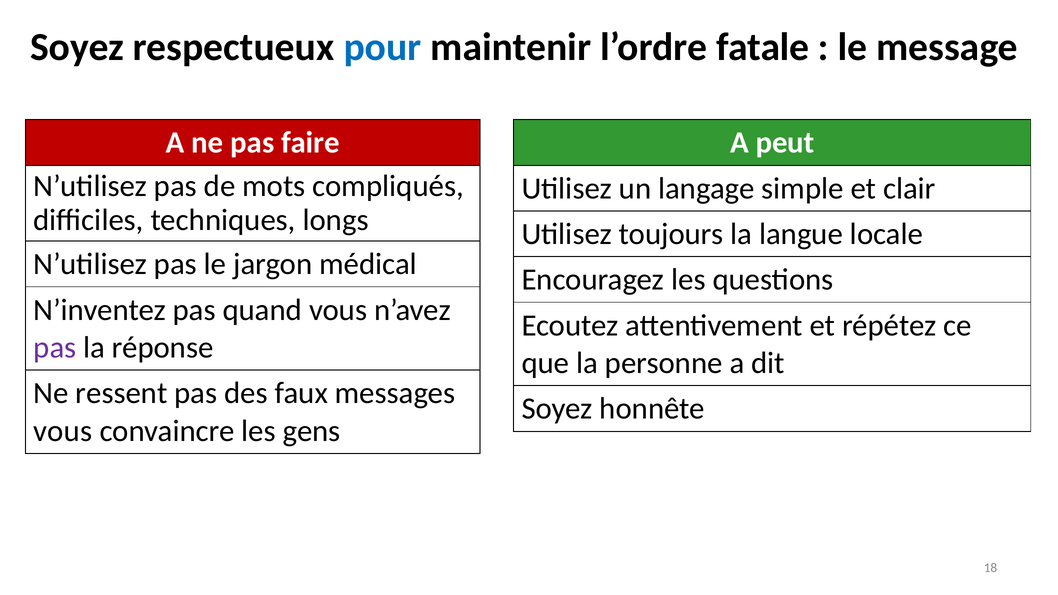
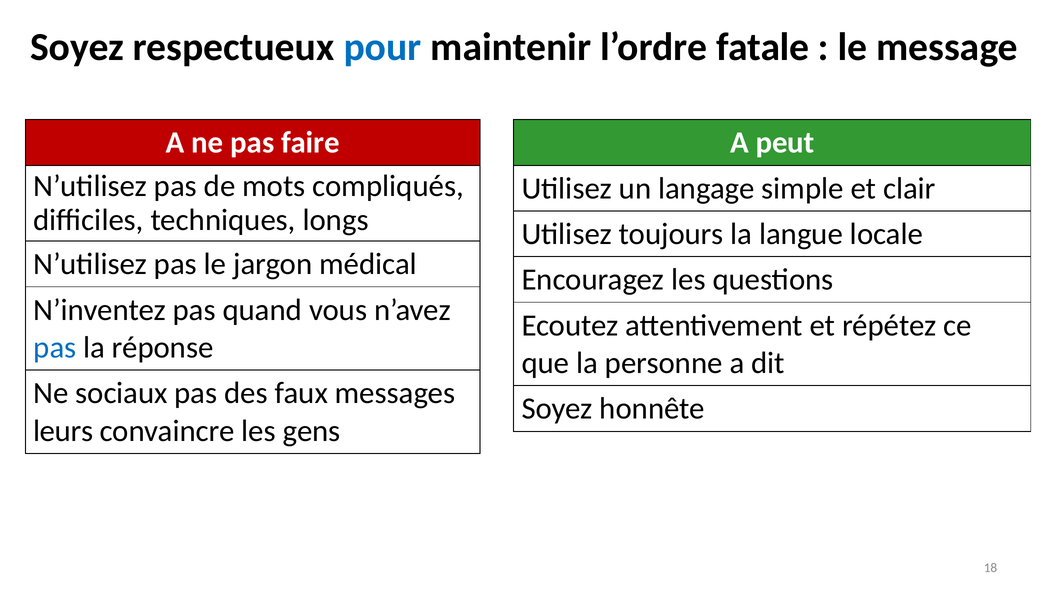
pas at (55, 348) colour: purple -> blue
ressent: ressent -> sociaux
vous at (63, 431): vous -> leurs
